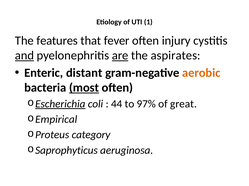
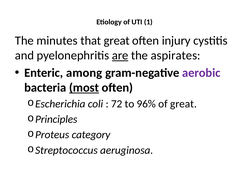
features: features -> minutes
that fever: fever -> great
and underline: present -> none
distant: distant -> among
aerobic colour: orange -> purple
Escherichia underline: present -> none
44: 44 -> 72
97%: 97% -> 96%
Empirical: Empirical -> Principles
Saprophyticus: Saprophyticus -> Streptococcus
